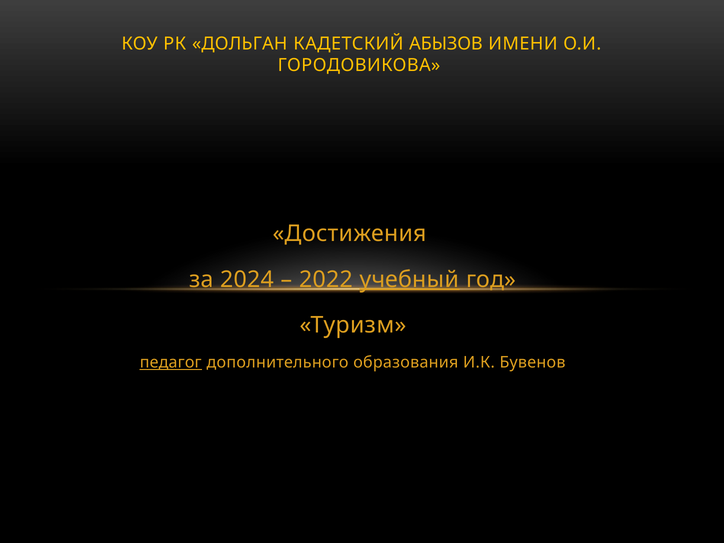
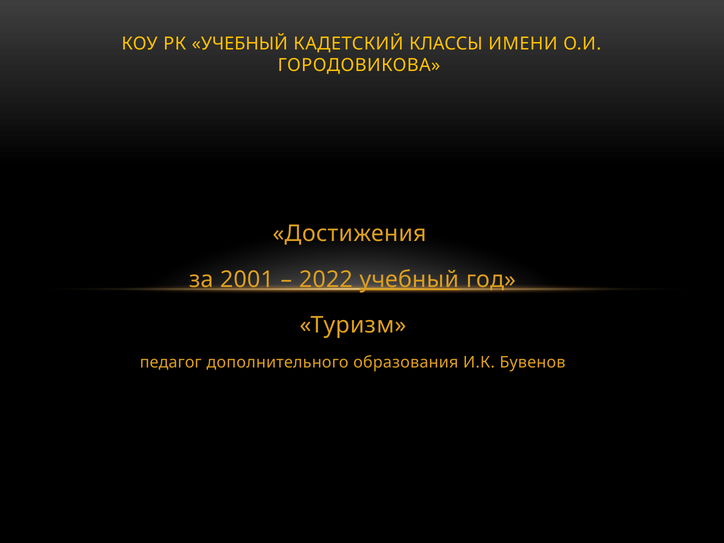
РК ДОЛЬГАН: ДОЛЬГАН -> УЧЕБНЫЙ
АБЫЗОВ: АБЫЗОВ -> КЛАССЫ
2024: 2024 -> 2001
педагог underline: present -> none
